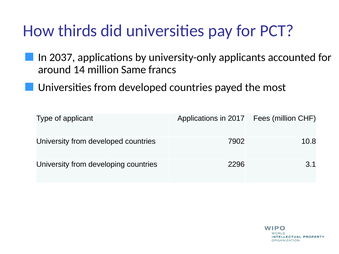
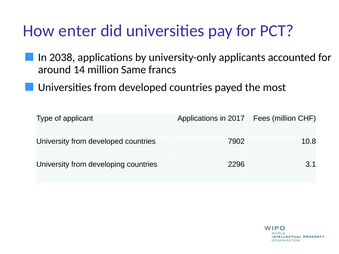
thirds: thirds -> enter
2037: 2037 -> 2038
